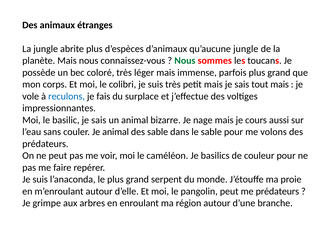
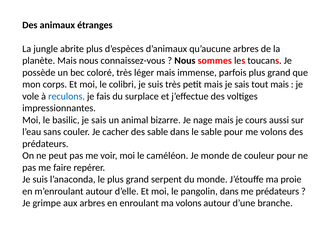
qu’aucune jungle: jungle -> arbres
Nous at (185, 61) colour: green -> black
Je animal: animal -> cacher
Je basilics: basilics -> monde
pangolin peut: peut -> dans
ma région: région -> volons
